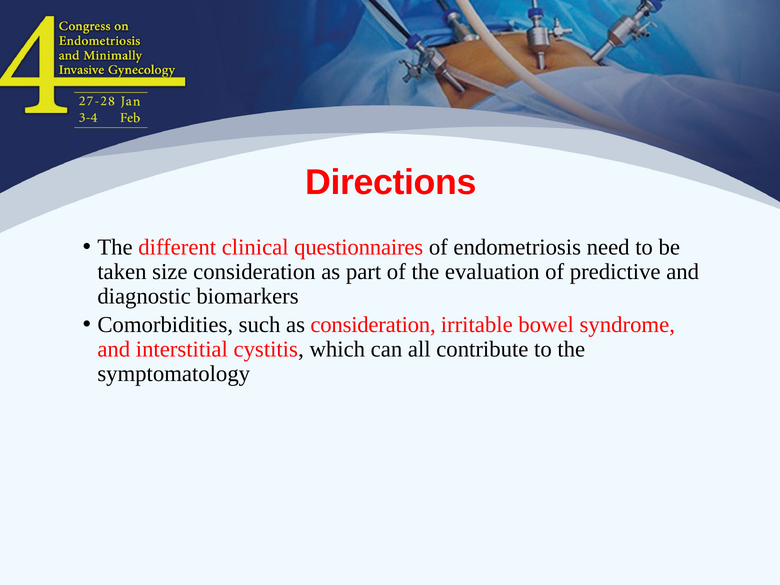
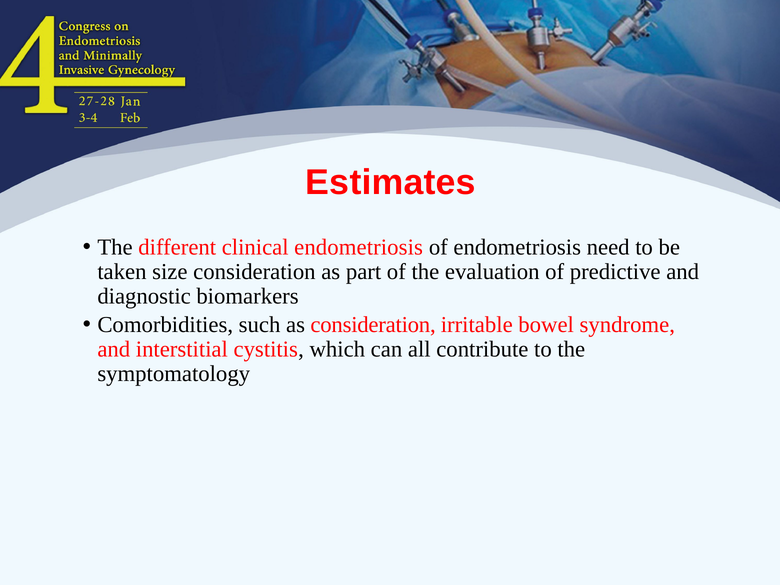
Directions: Directions -> Estimates
clinical questionnaires: questionnaires -> endometriosis
